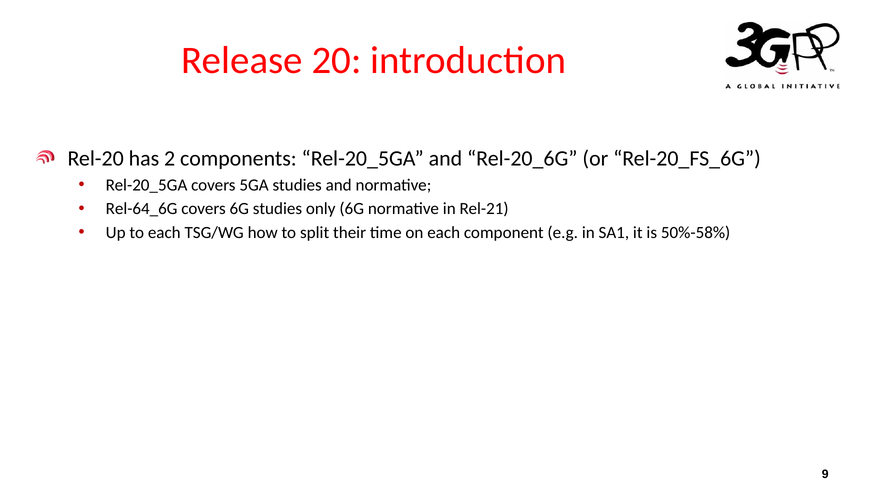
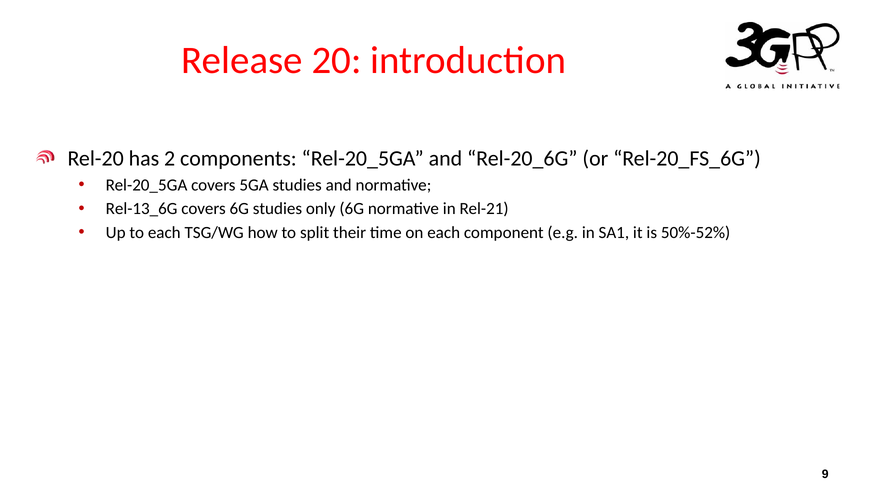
Rel-64_6G: Rel-64_6G -> Rel-13_6G
50%-58%: 50%-58% -> 50%-52%
